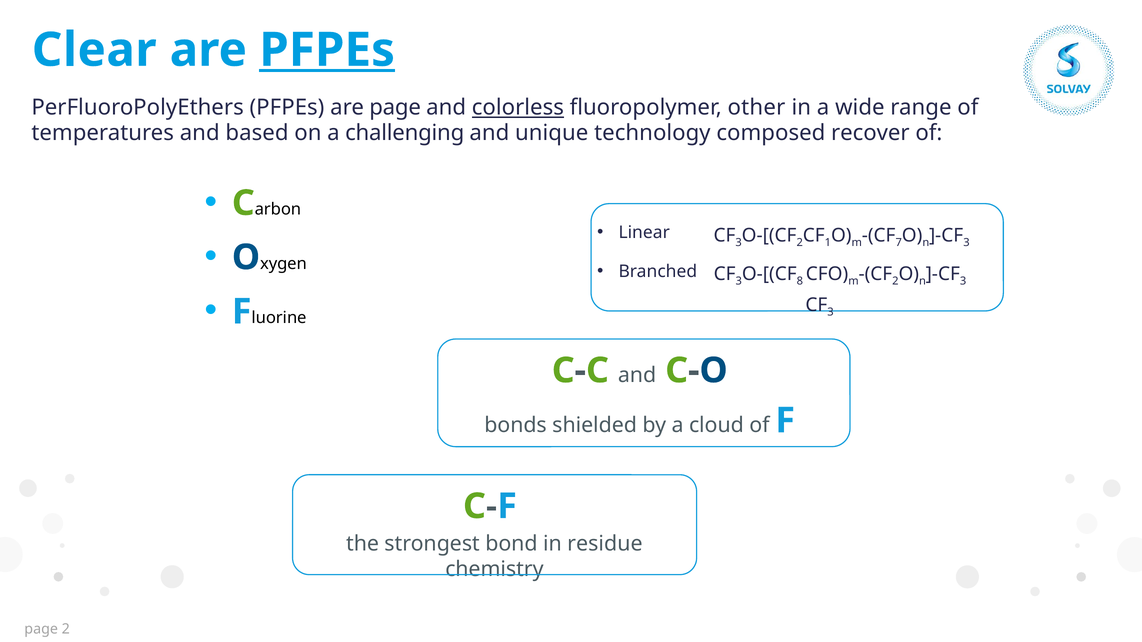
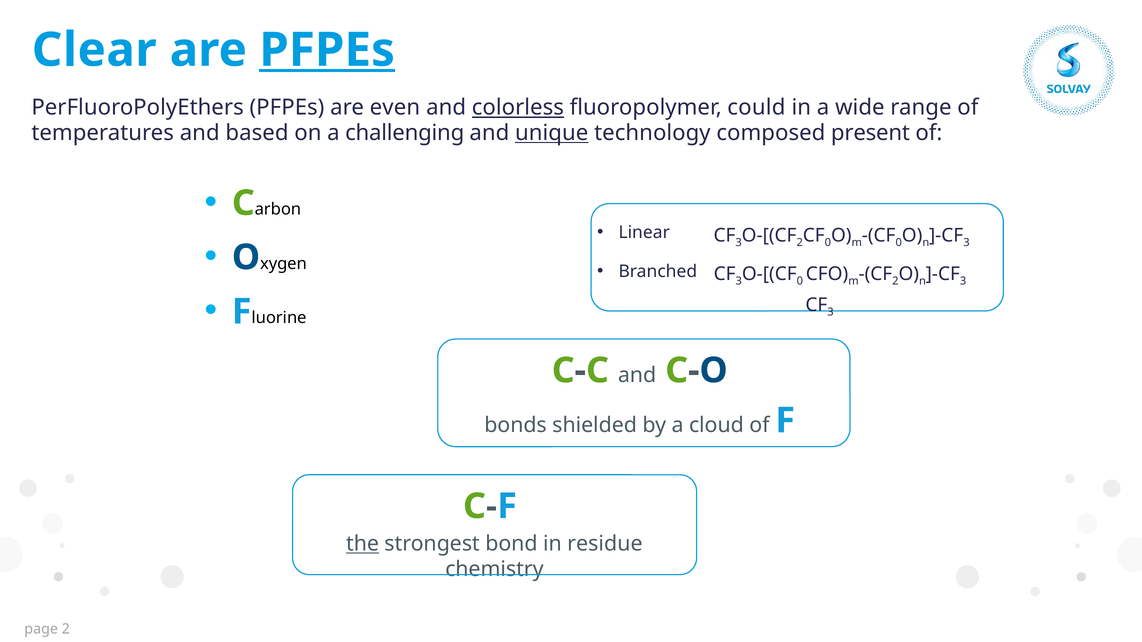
are page: page -> even
other: other -> could
unique underline: none -> present
recover: recover -> present
1 at (828, 243): 1 -> 0
7 at (899, 243): 7 -> 0
8 at (800, 281): 8 -> 0
the underline: none -> present
